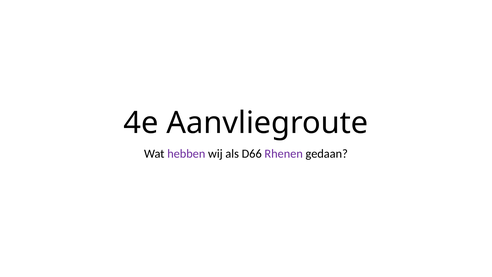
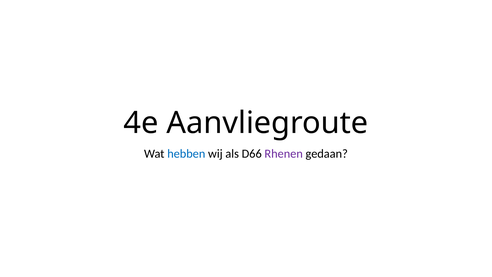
hebben colour: purple -> blue
